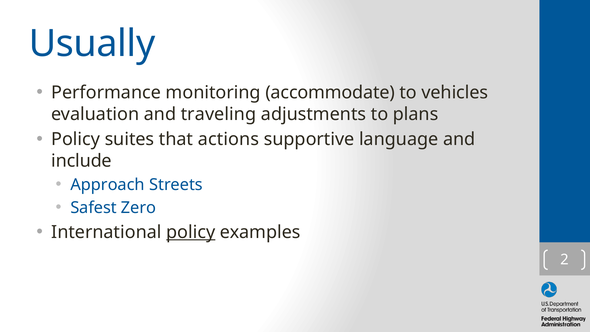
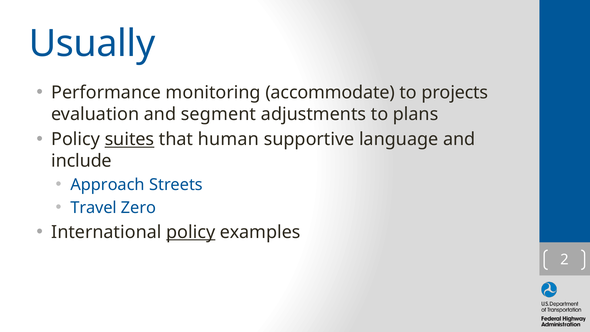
vehicles: vehicles -> projects
traveling: traveling -> segment
suites underline: none -> present
actions: actions -> human
Safest: Safest -> Travel
